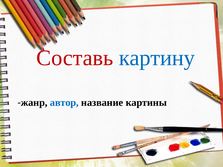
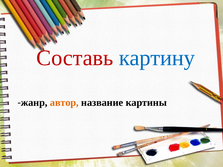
автор colour: blue -> orange
